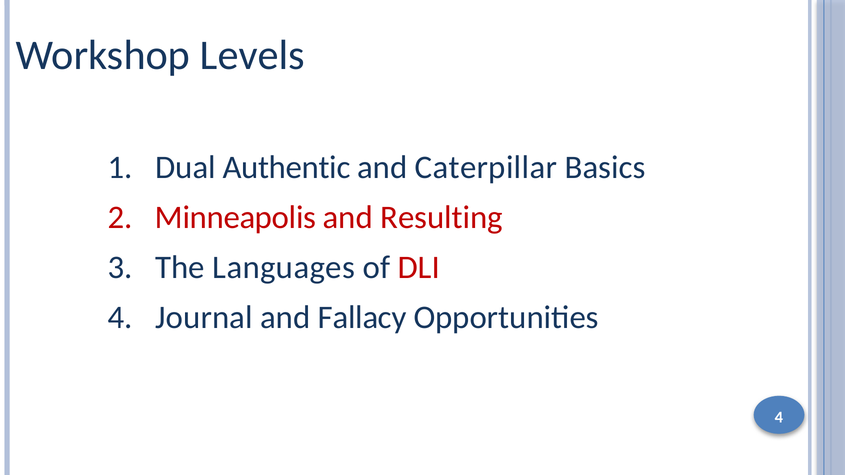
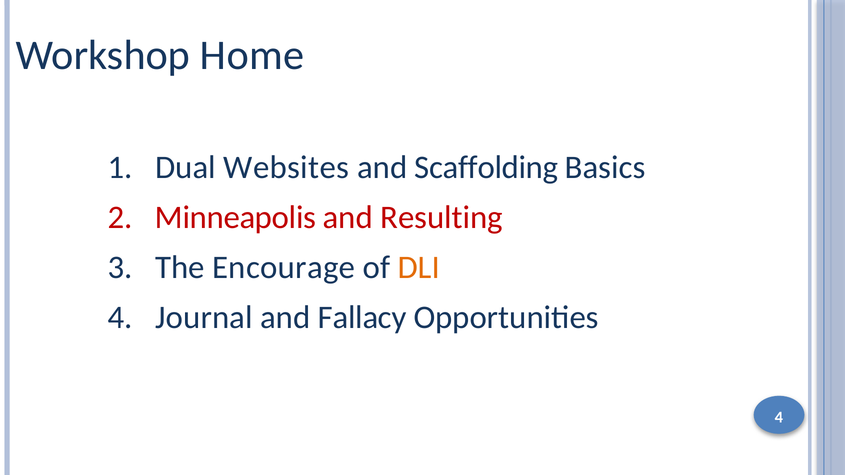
Levels: Levels -> Home
Authentic: Authentic -> Websites
Caterpillar: Caterpillar -> Scaffolding
Languages: Languages -> Encourage
DLI colour: red -> orange
